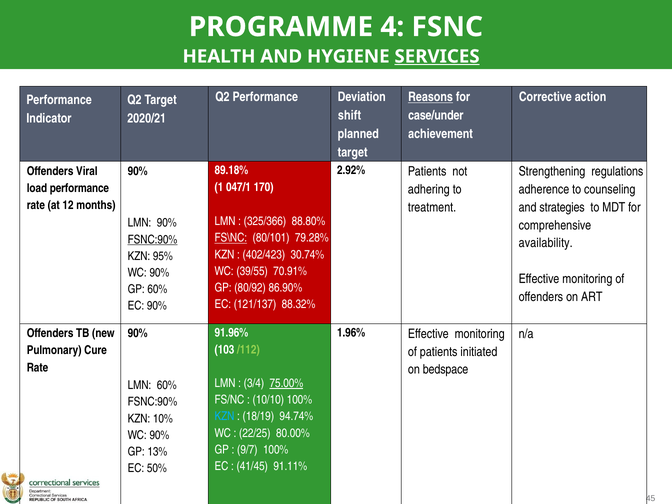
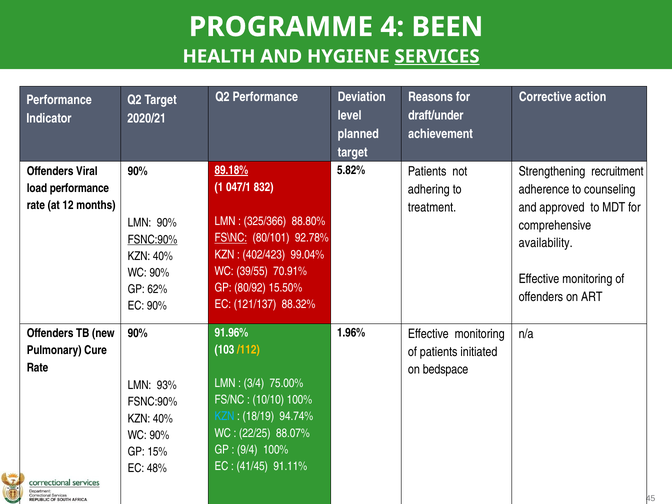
FSNC: FSNC -> BEEN
Reasons underline: present -> none
shift: shift -> level
case/under: case/under -> draft/under
89.18% underline: none -> present
2.92%: 2.92% -> 5.82%
regulations: regulations -> recruitment
170: 170 -> 832
strategies: strategies -> approved
79.28%: 79.28% -> 92.78%
30.74%: 30.74% -> 99.04%
95% at (163, 256): 95% -> 40%
86.90%: 86.90% -> 15.50%
GP 60%: 60% -> 62%
/112 colour: light green -> yellow
75.00% underline: present -> none
LMN 60%: 60% -> 93%
10% at (163, 419): 10% -> 40%
80.00%: 80.00% -> 88.07%
9/7: 9/7 -> 9/4
13%: 13% -> 15%
50%: 50% -> 48%
